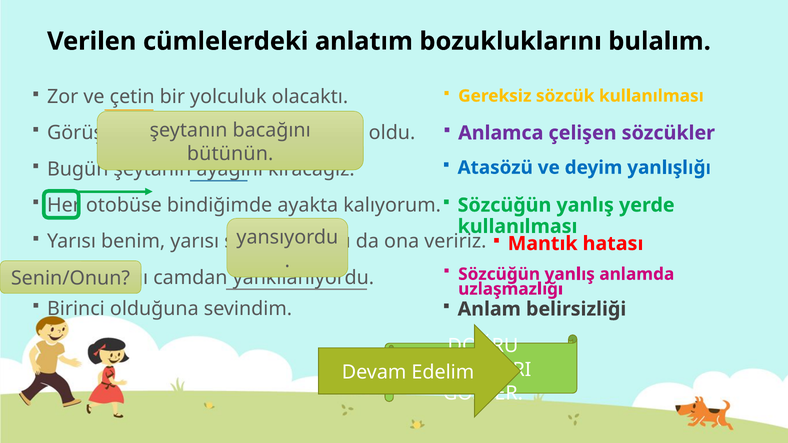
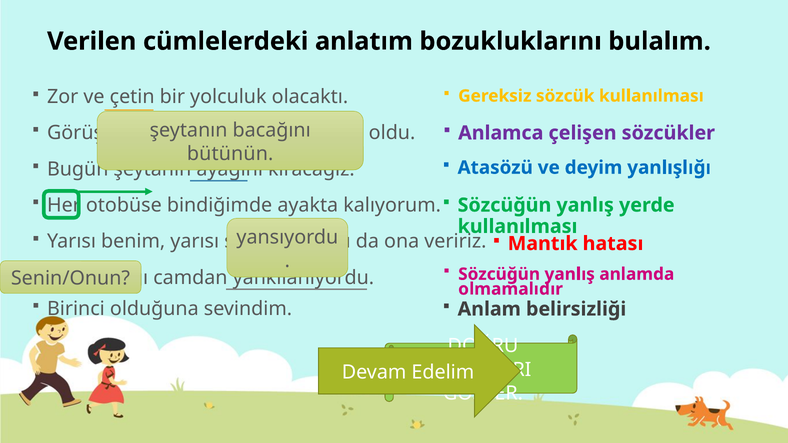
uzlaşmazlığı: uzlaşmazlığı -> olmamalıdır
